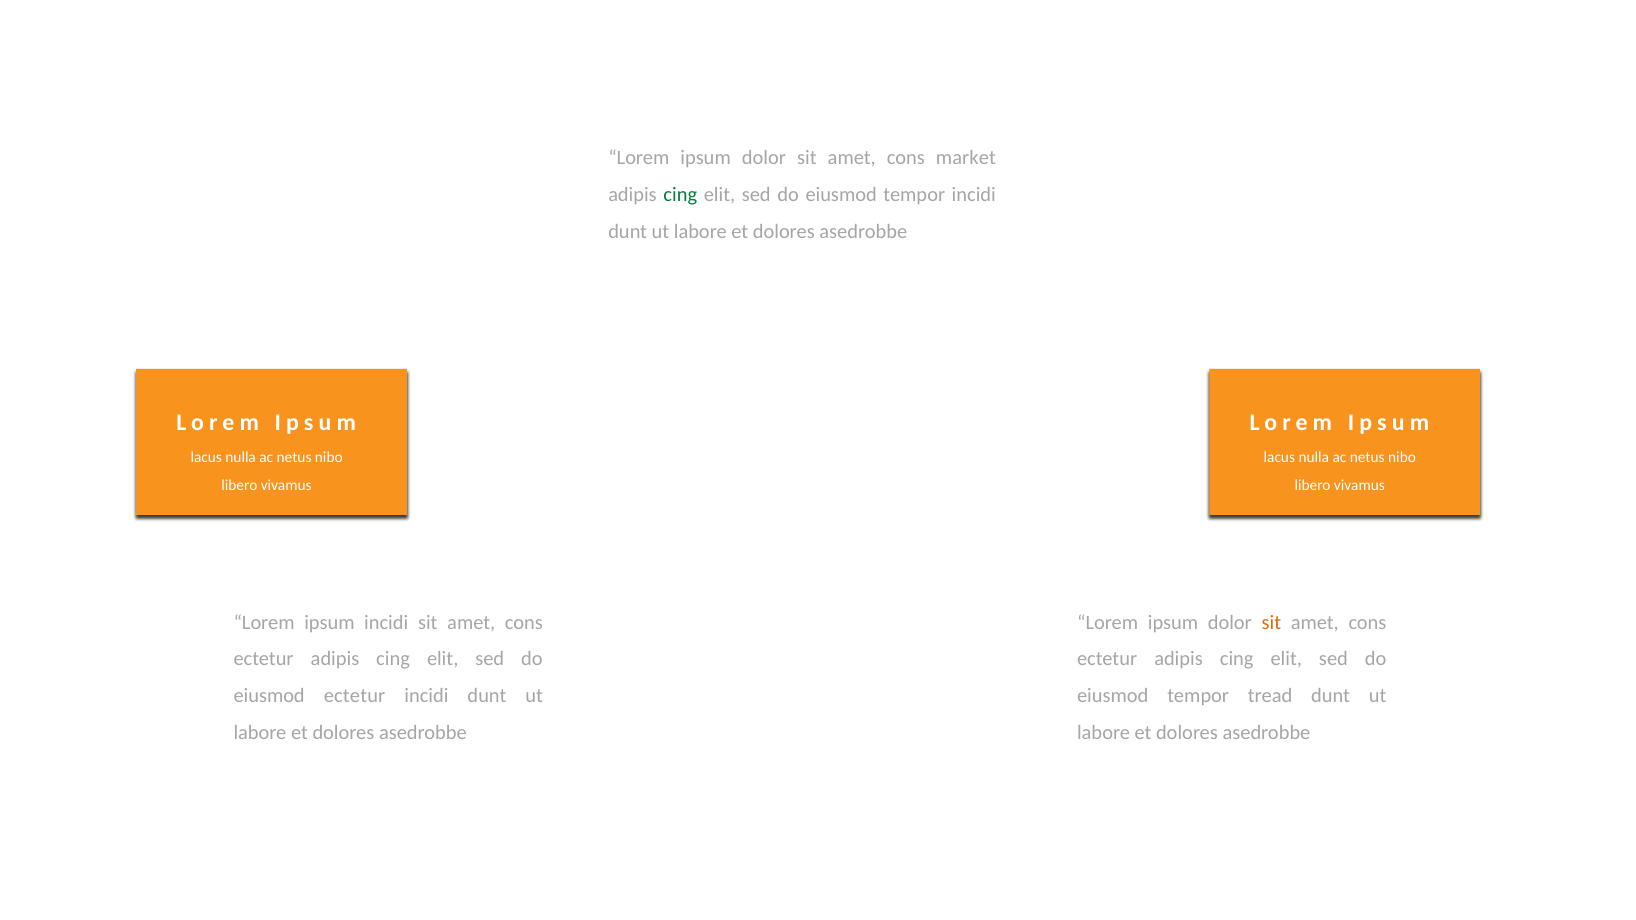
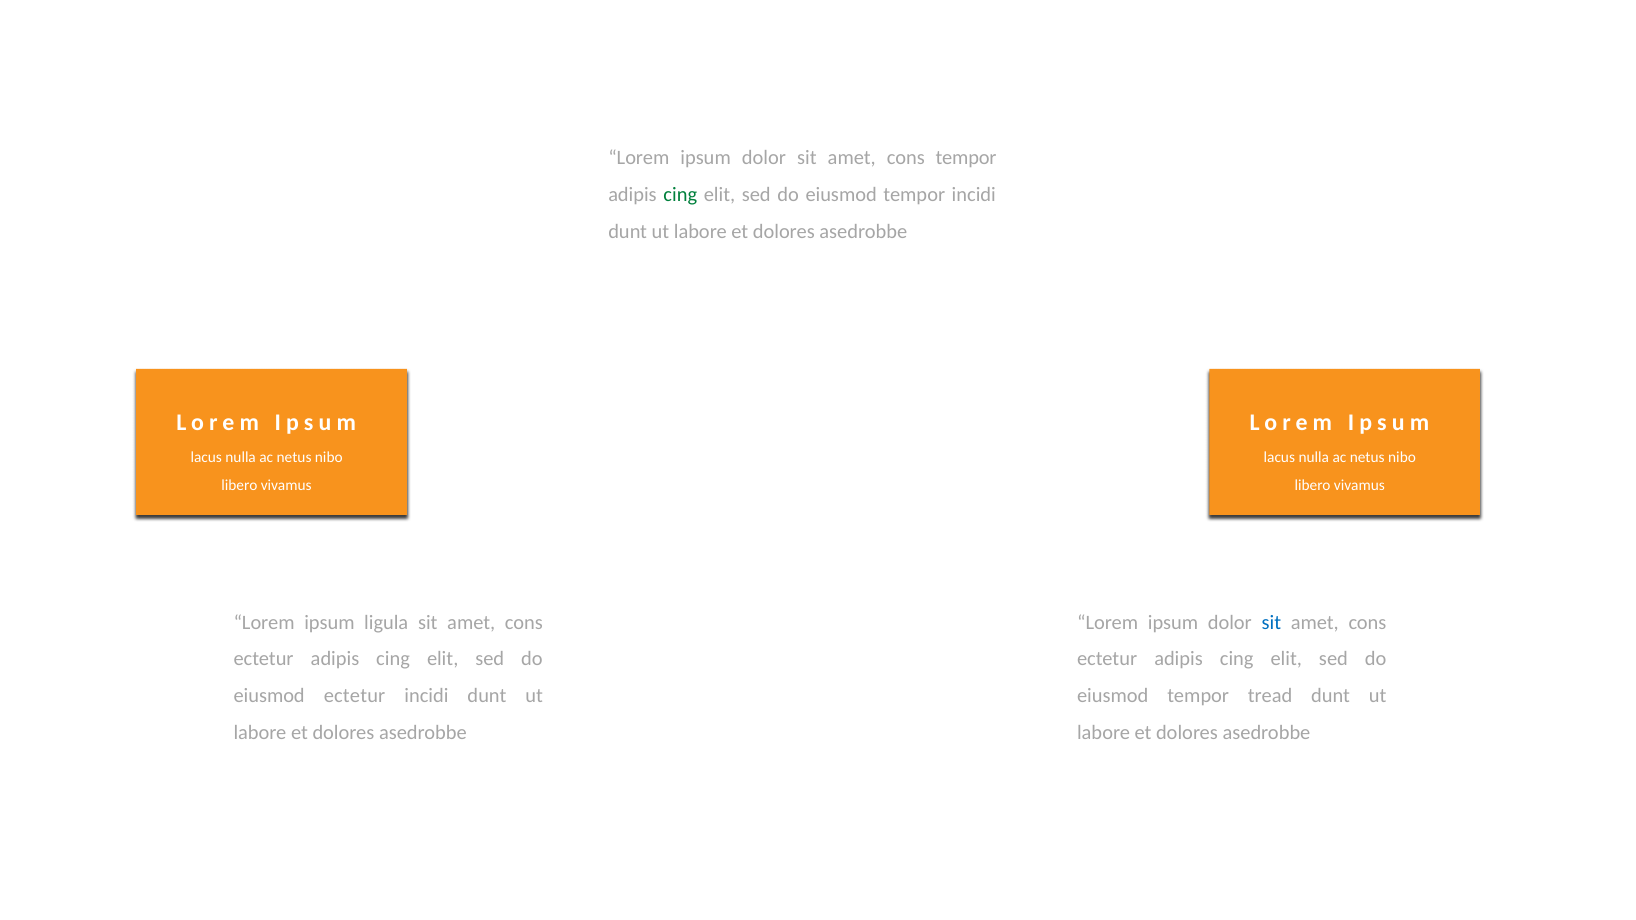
cons market: market -> tempor
ipsum incidi: incidi -> ligula
sit at (1271, 622) colour: orange -> blue
